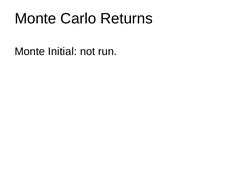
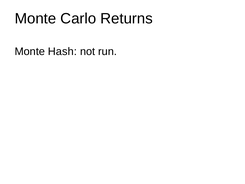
Initial: Initial -> Hash
